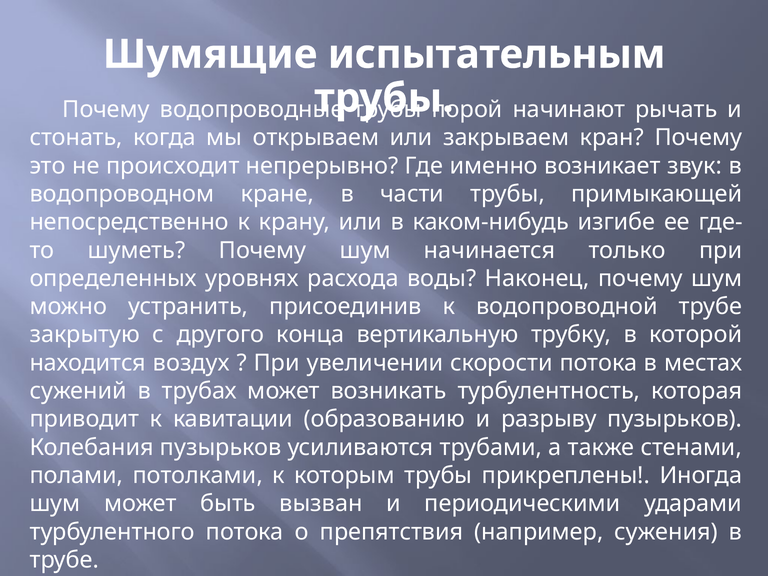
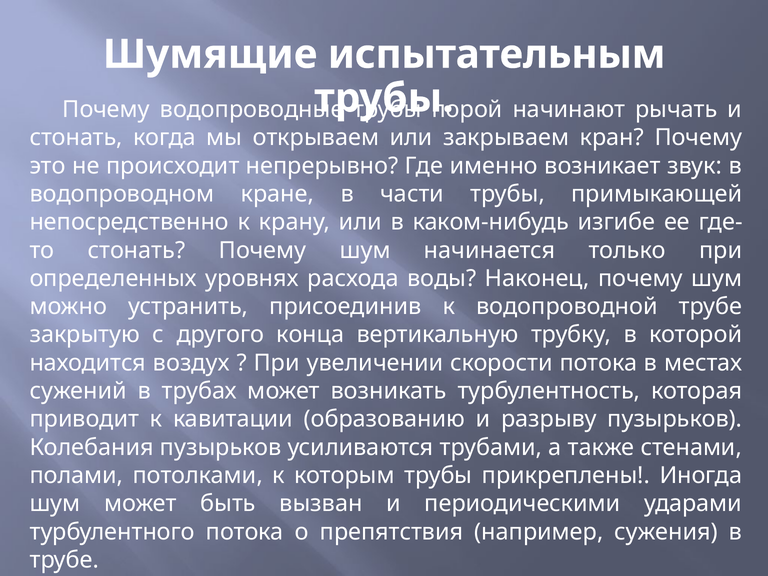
шуметь at (136, 250): шуметь -> стонать
